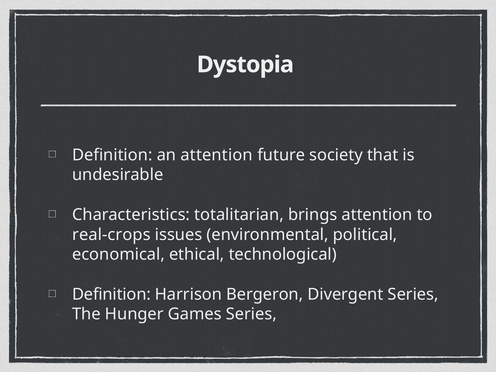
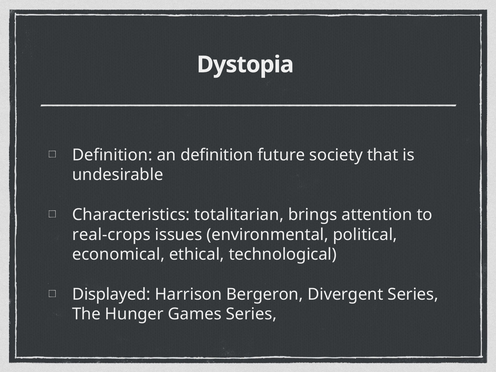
an attention: attention -> definition
Definition at (111, 294): Definition -> Displayed
